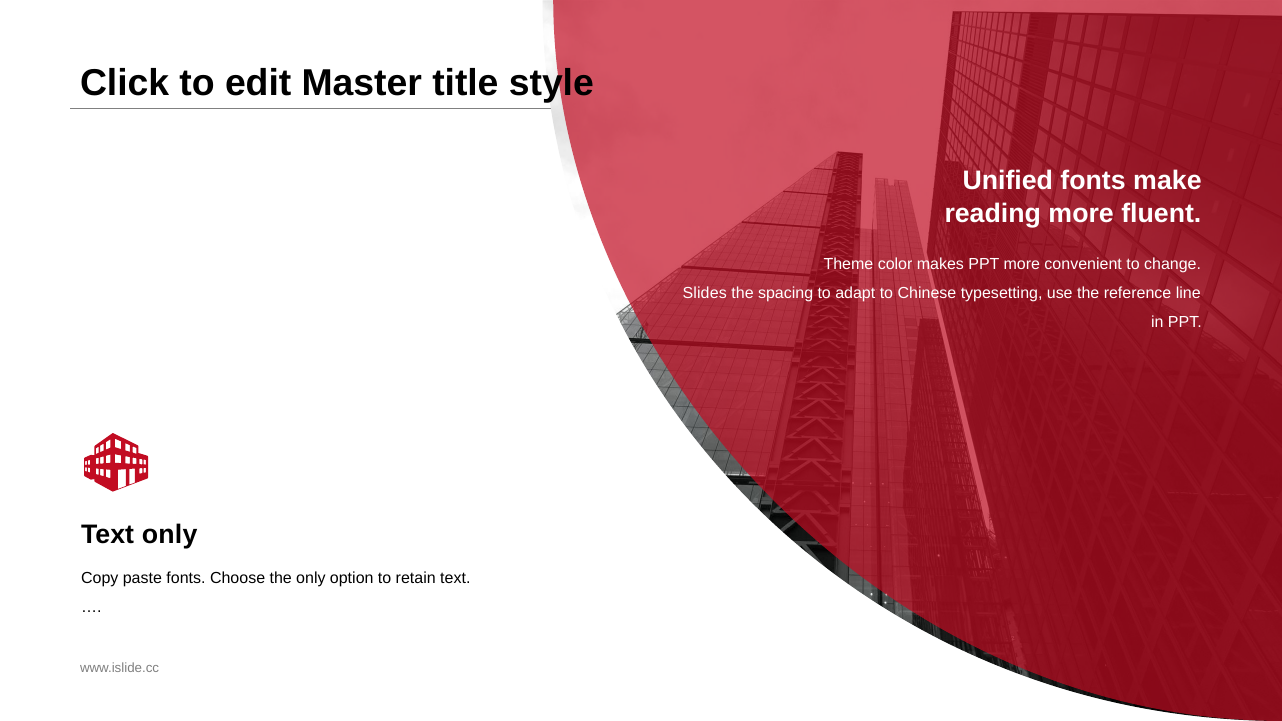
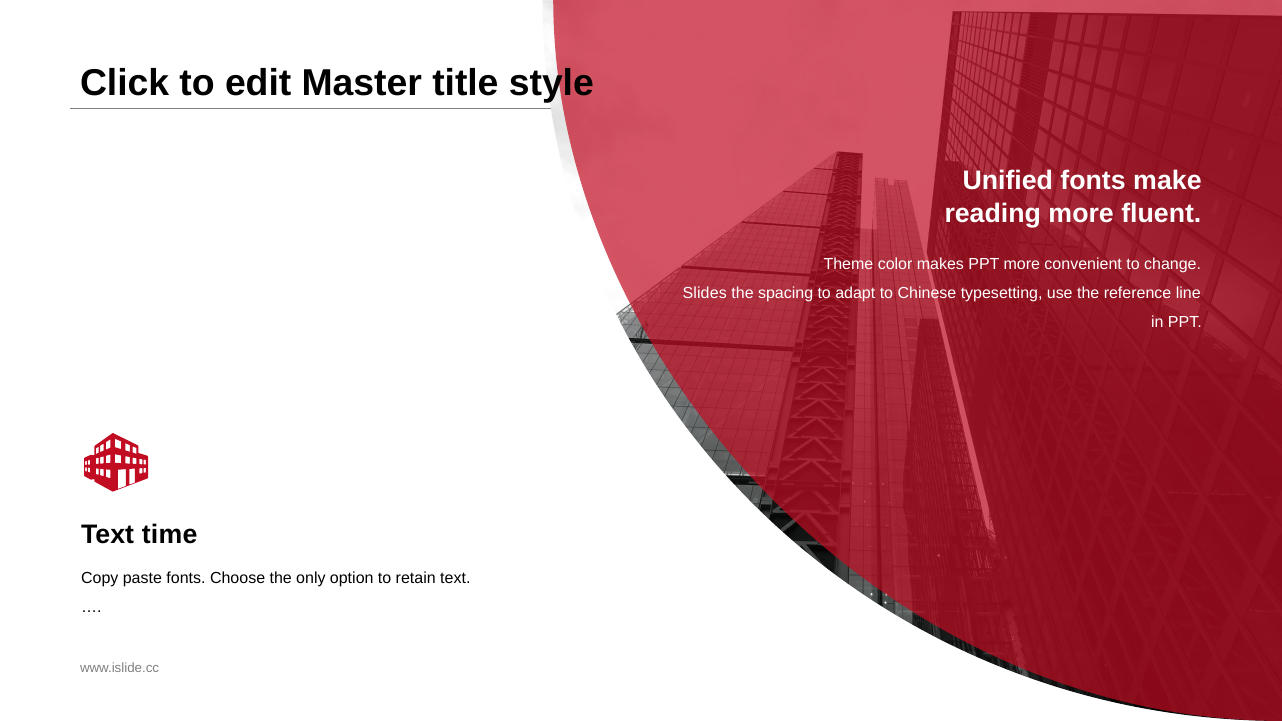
Text only: only -> time
